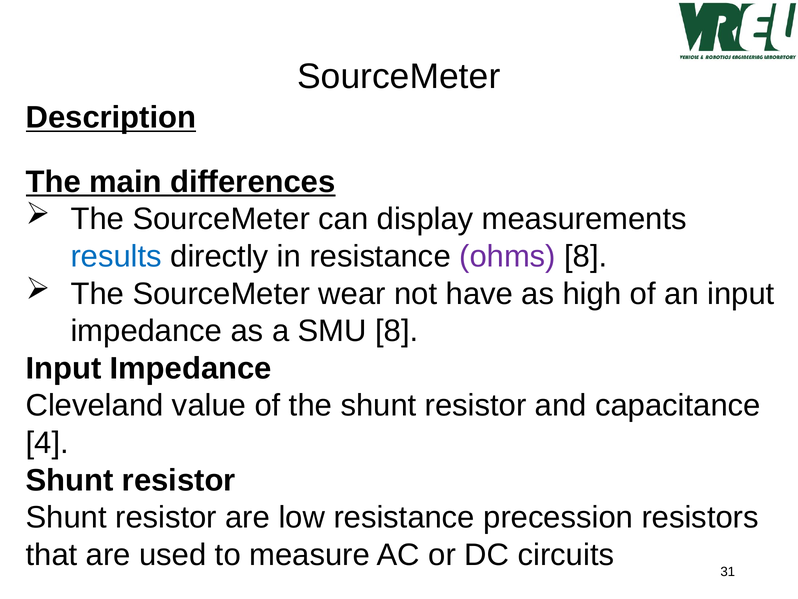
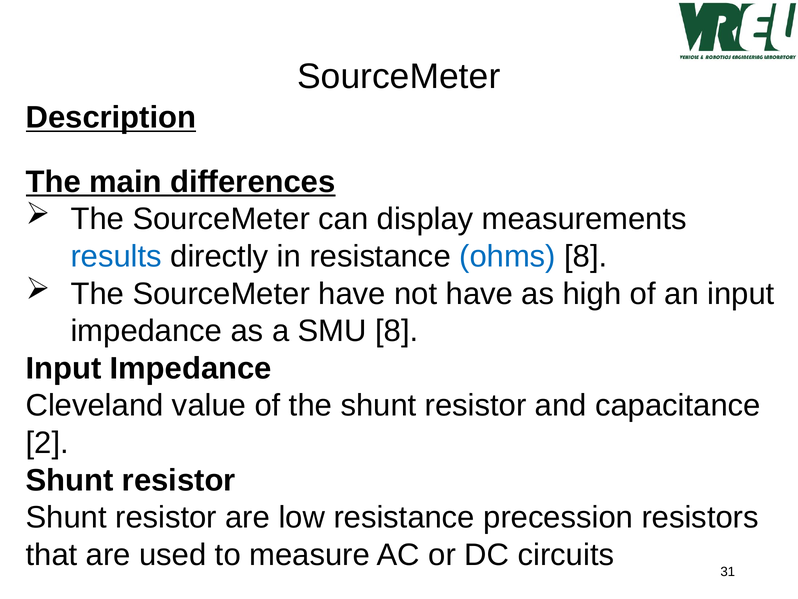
ohms colour: purple -> blue
SourceMeter wear: wear -> have
4: 4 -> 2
